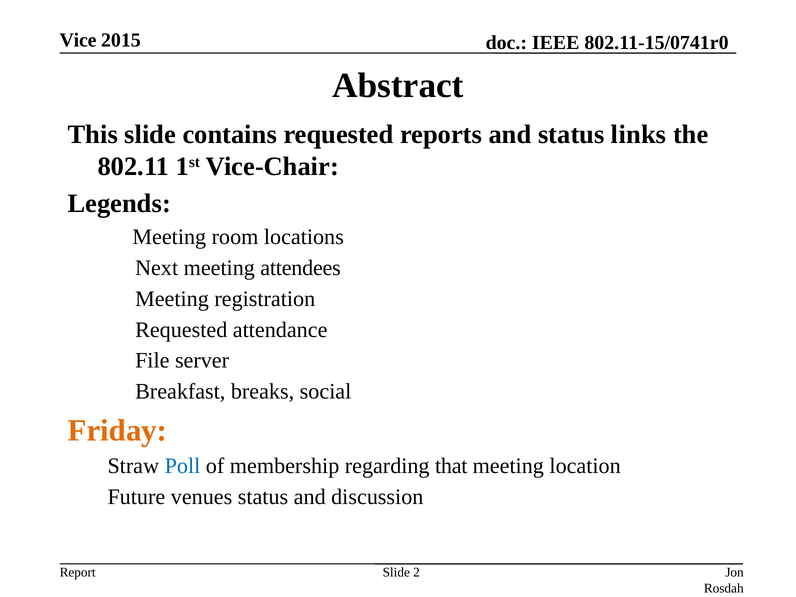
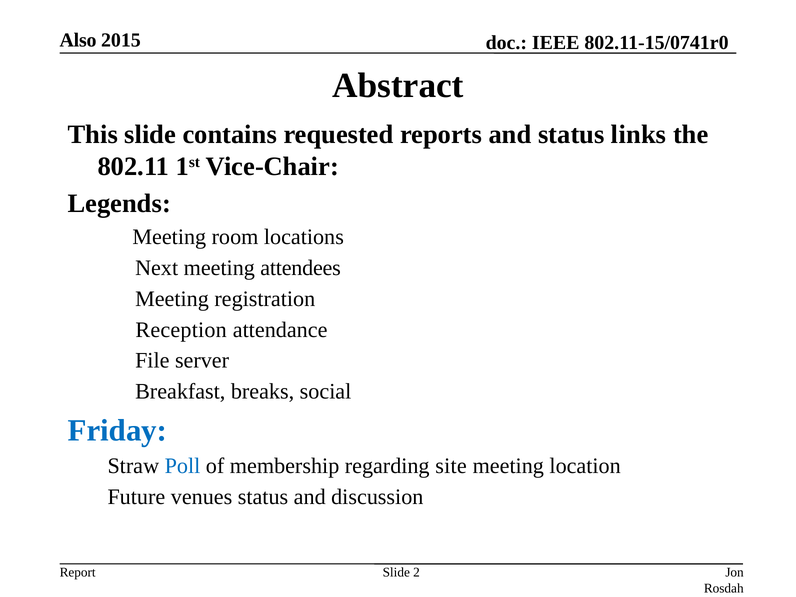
Vice: Vice -> Also
Requested at (181, 330): Requested -> Reception
Friday colour: orange -> blue
that: that -> site
